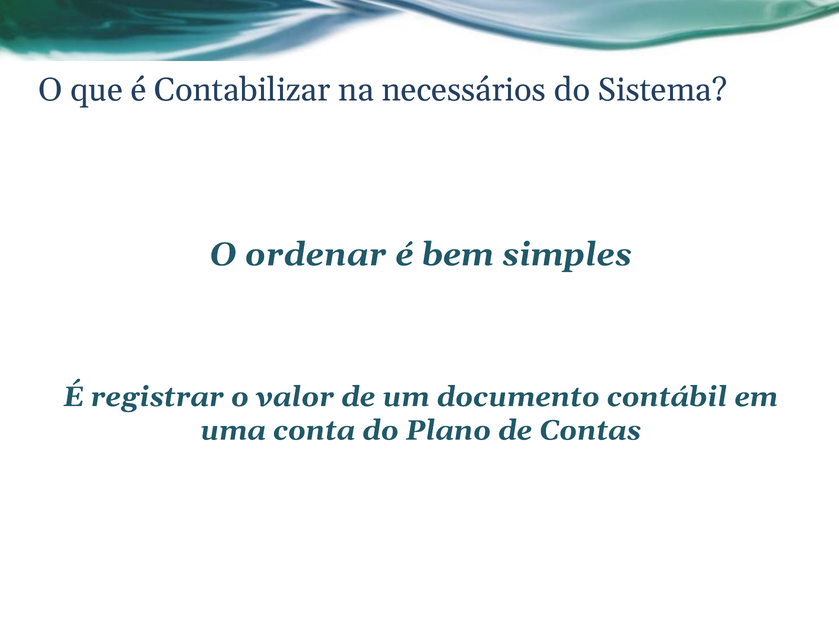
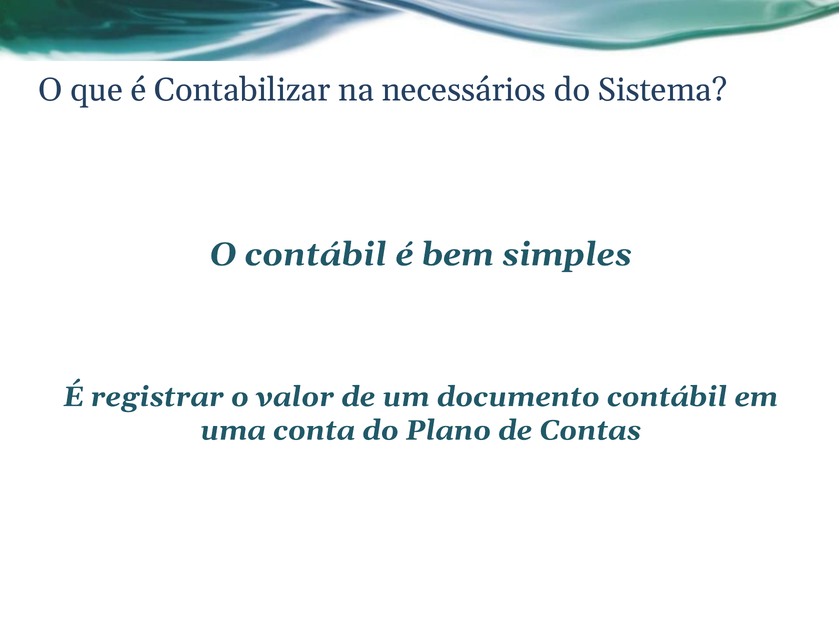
O ordenar: ordenar -> contábil
